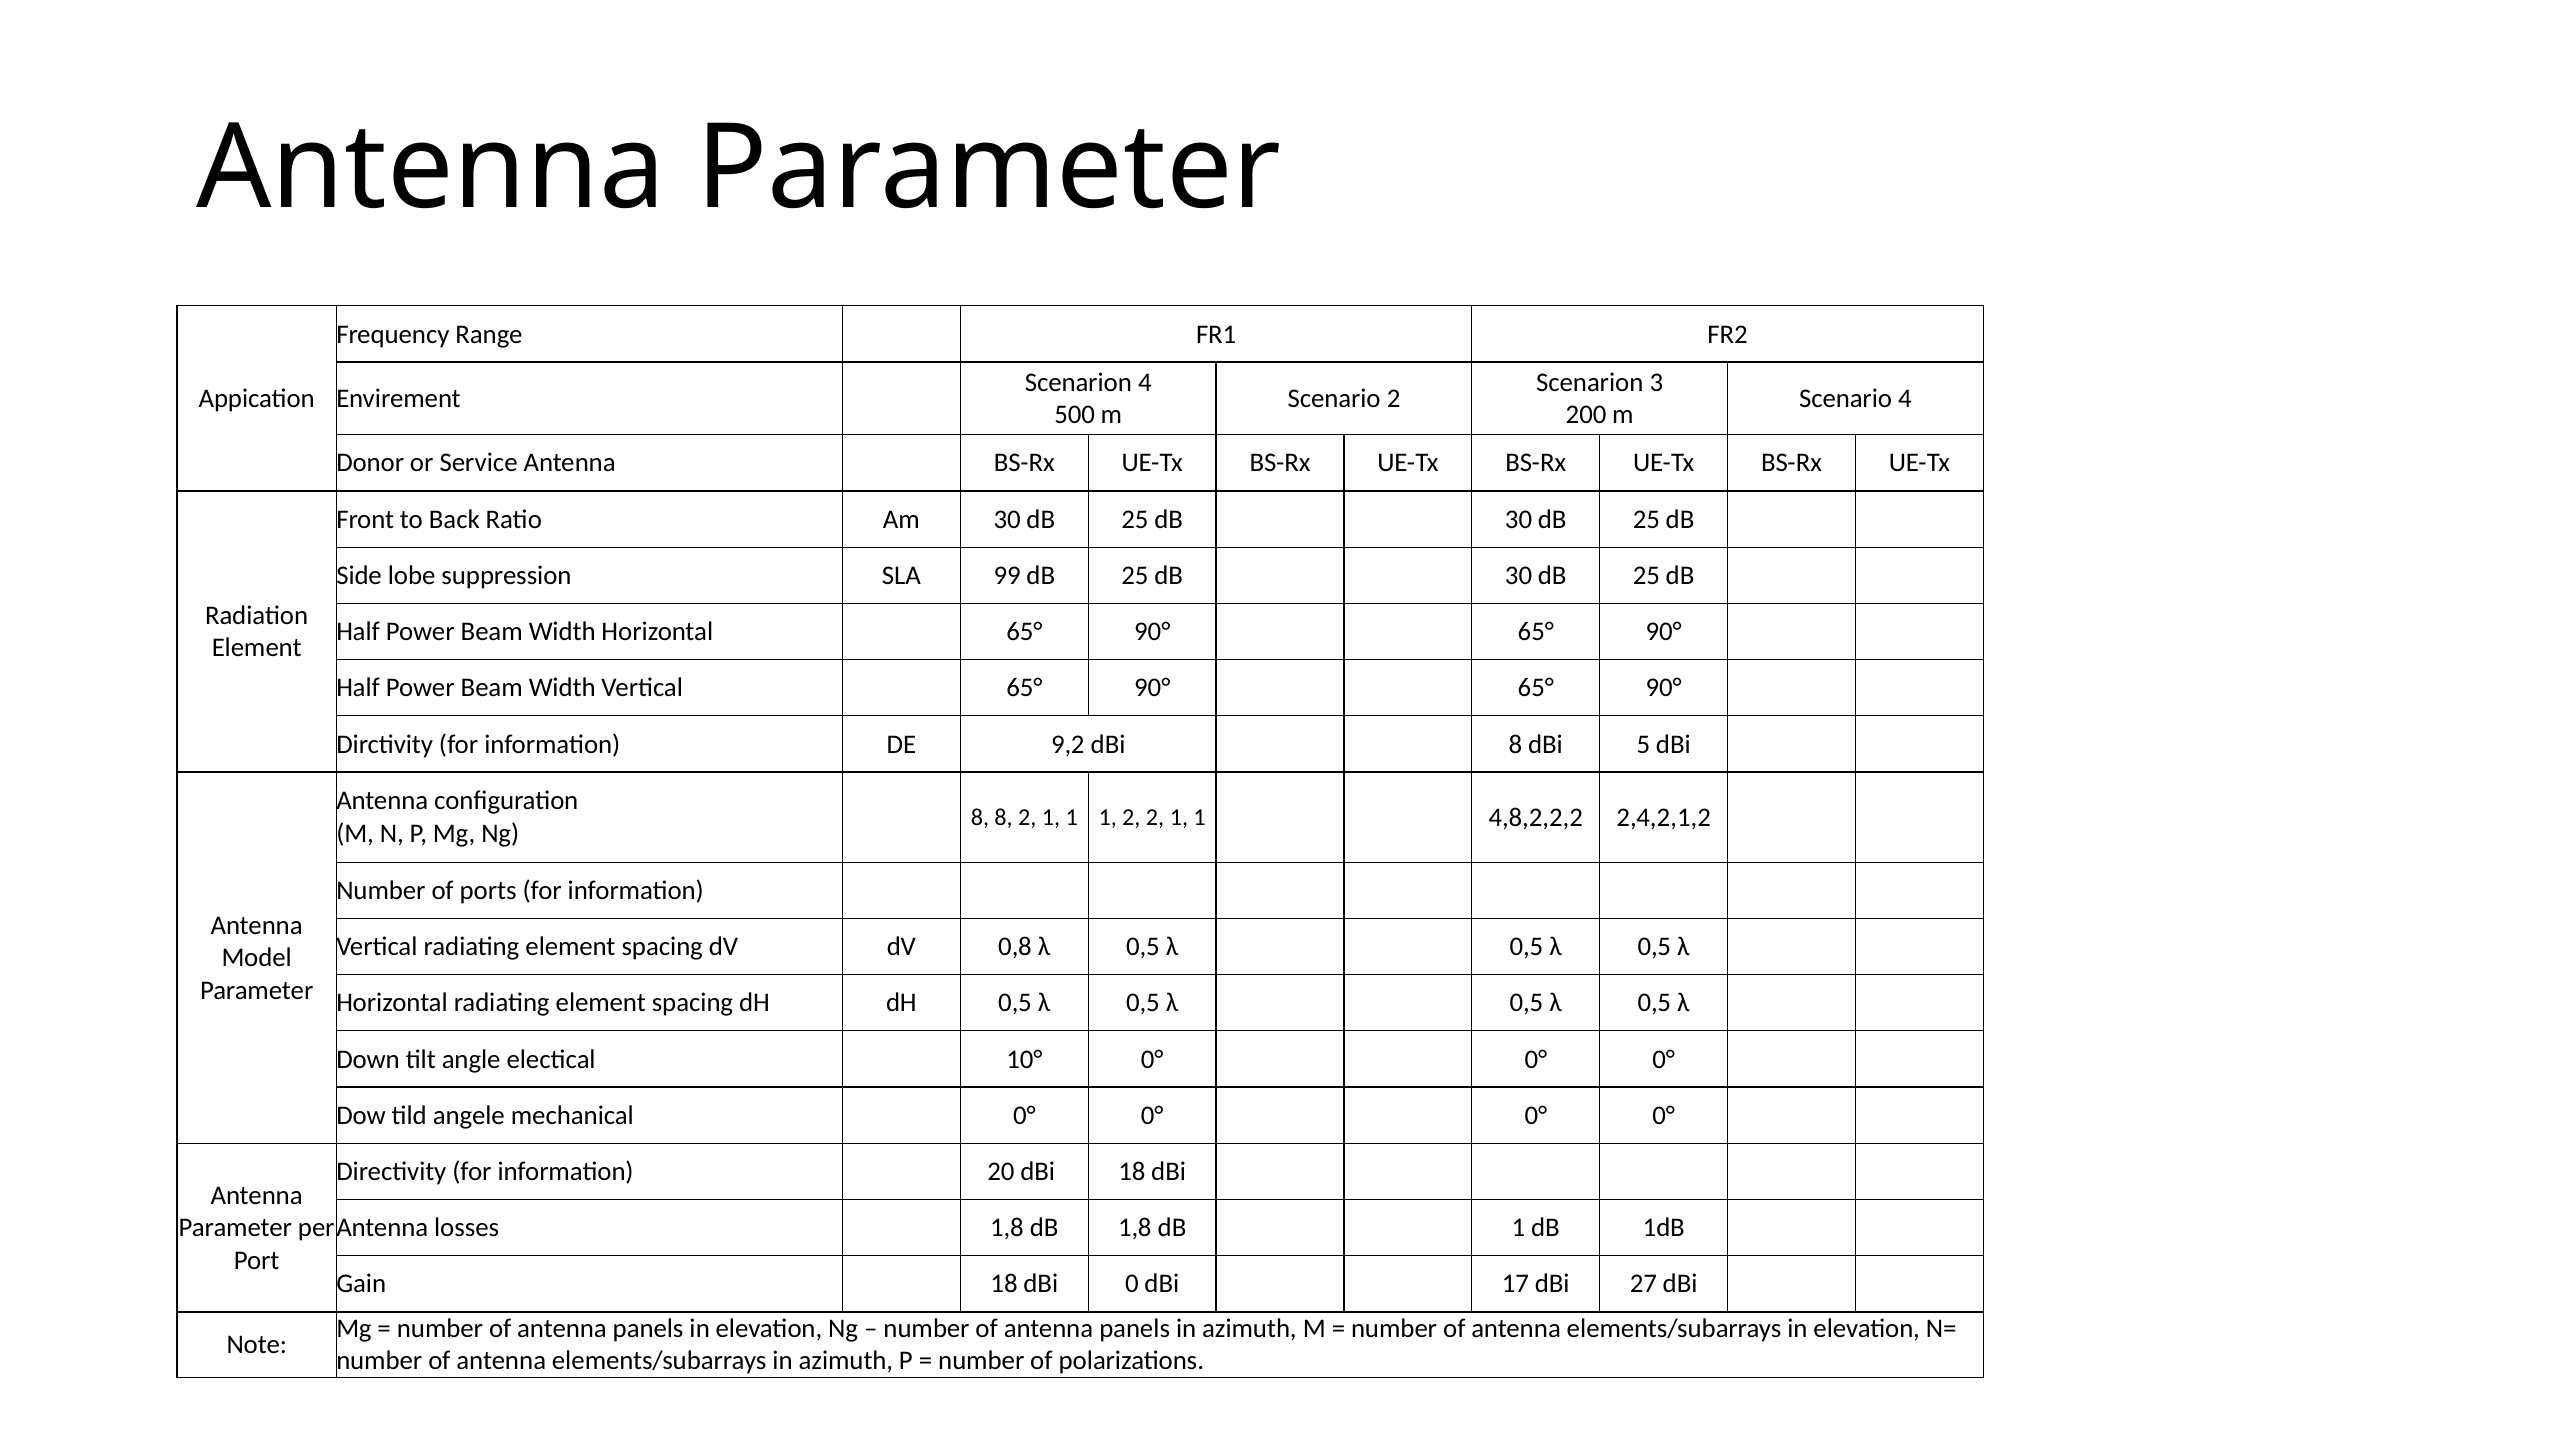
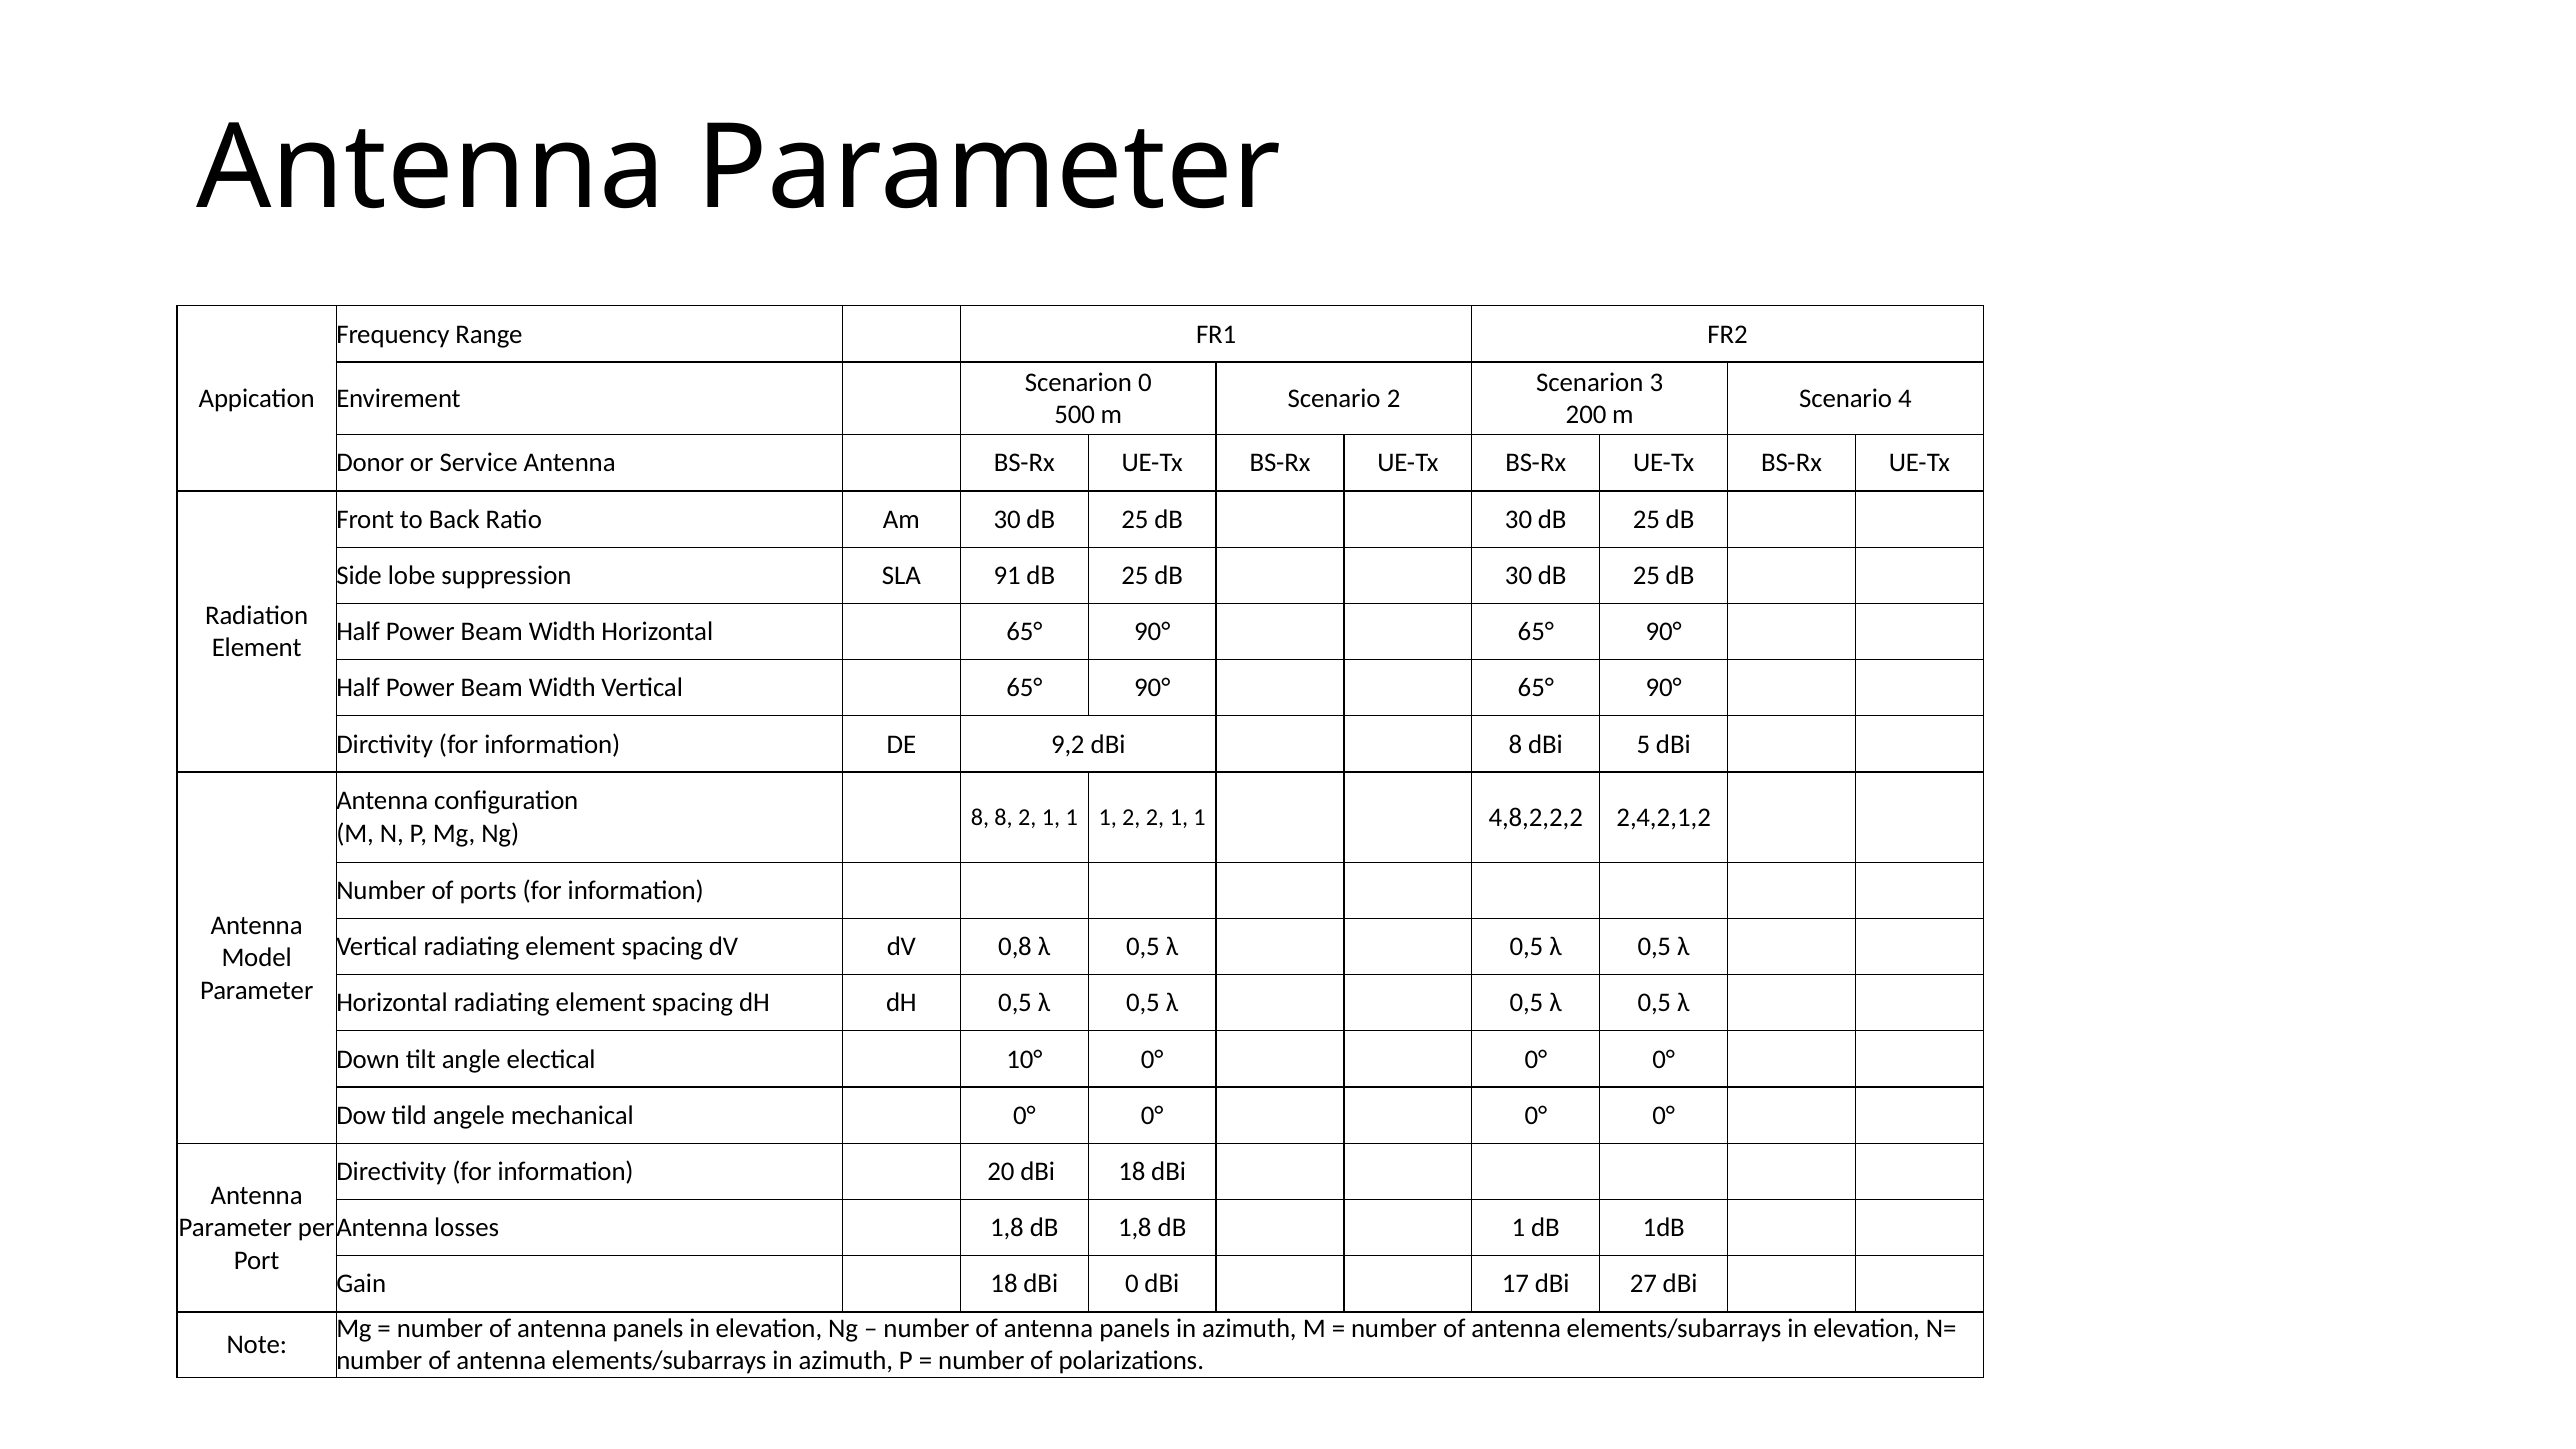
Scenarion 4: 4 -> 0
99: 99 -> 91
